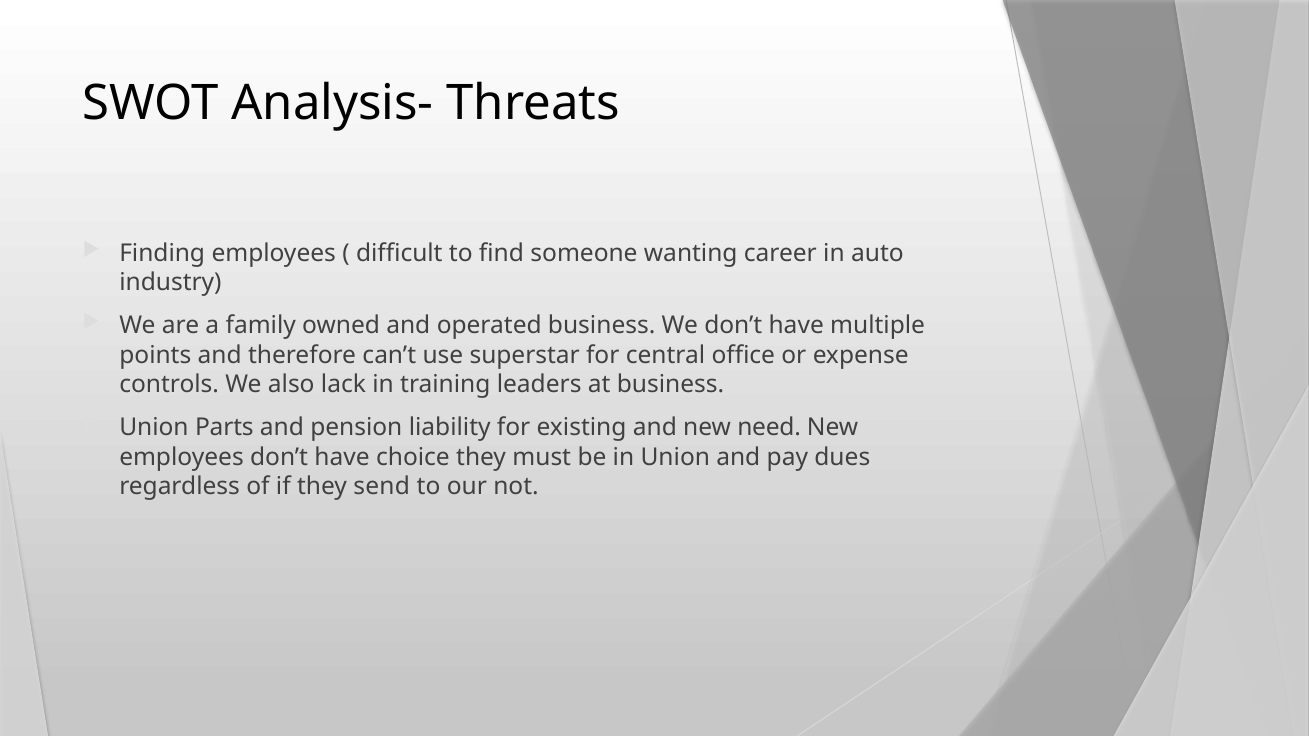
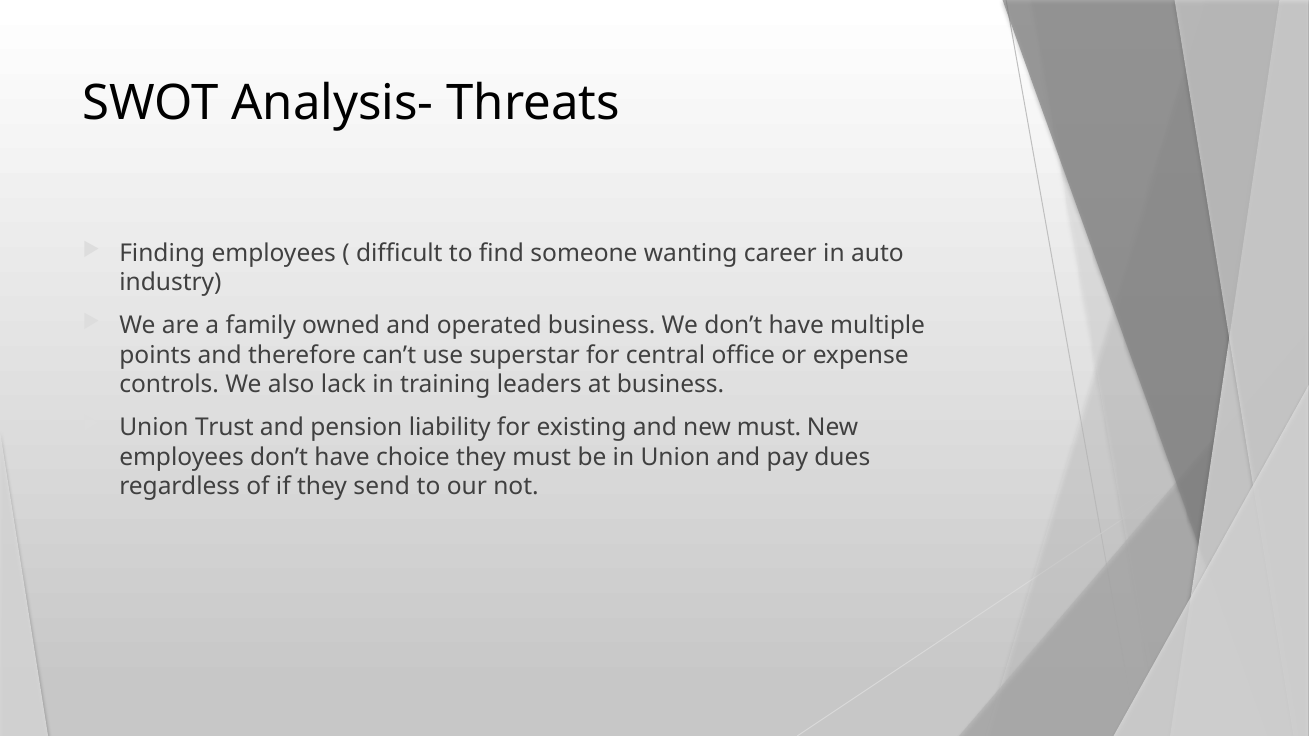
Parts: Parts -> Trust
new need: need -> must
